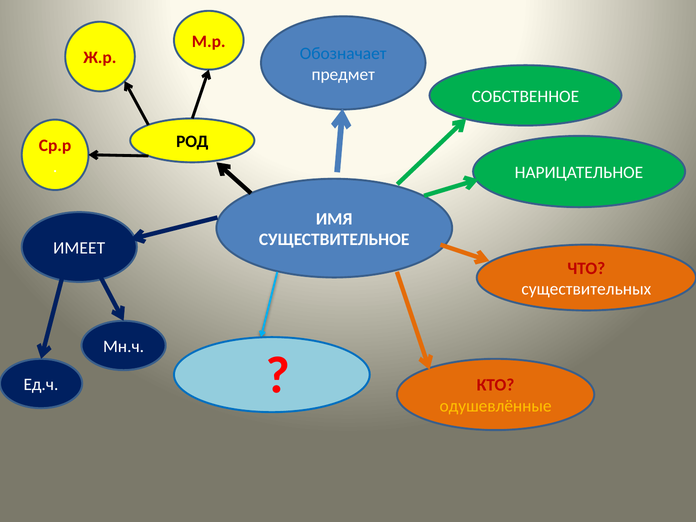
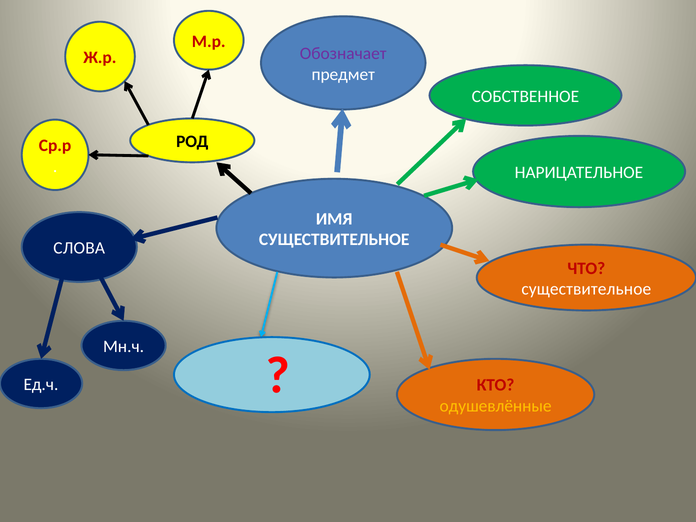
Обозначает colour: blue -> purple
ИМЕЕТ: ИМЕЕТ -> СЛОВА
существительных at (586, 289): существительных -> существительное
